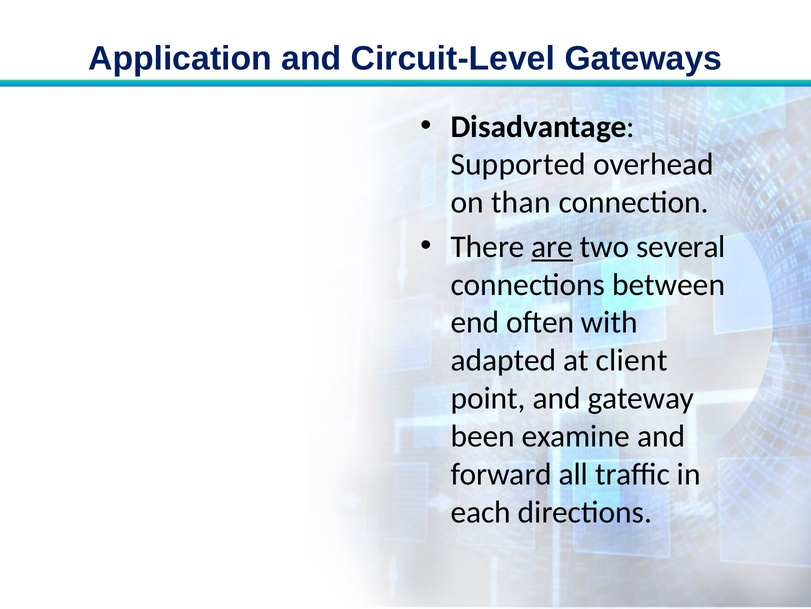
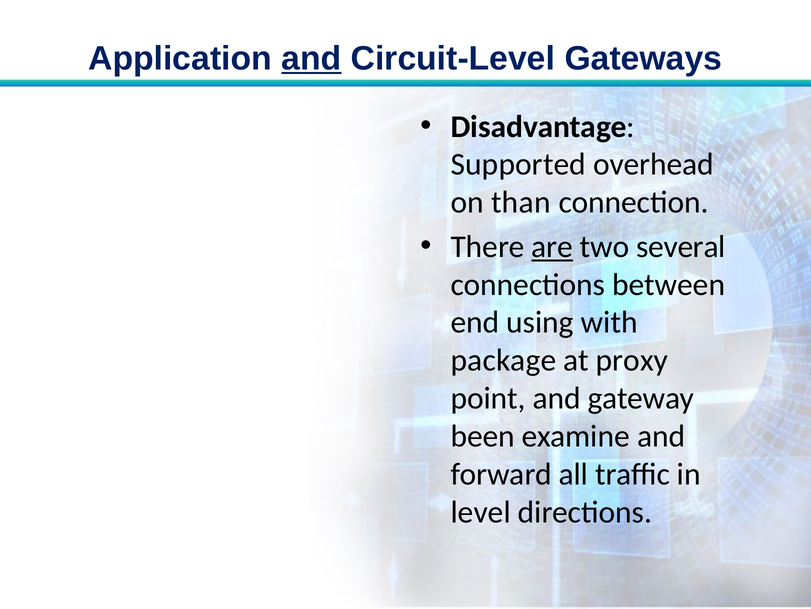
and at (311, 58) underline: none -> present
often: often -> using
adapted: adapted -> package
client: client -> proxy
each: each -> level
